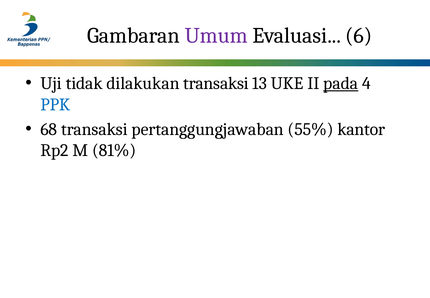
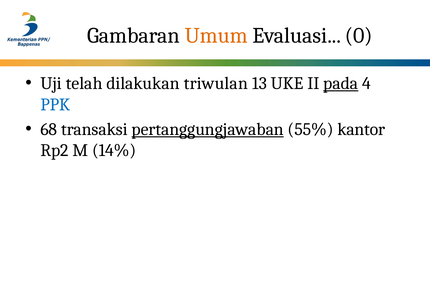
Umum colour: purple -> orange
6: 6 -> 0
tidak: tidak -> telah
dilakukan transaksi: transaksi -> triwulan
pertanggungjawaban underline: none -> present
81%: 81% -> 14%
